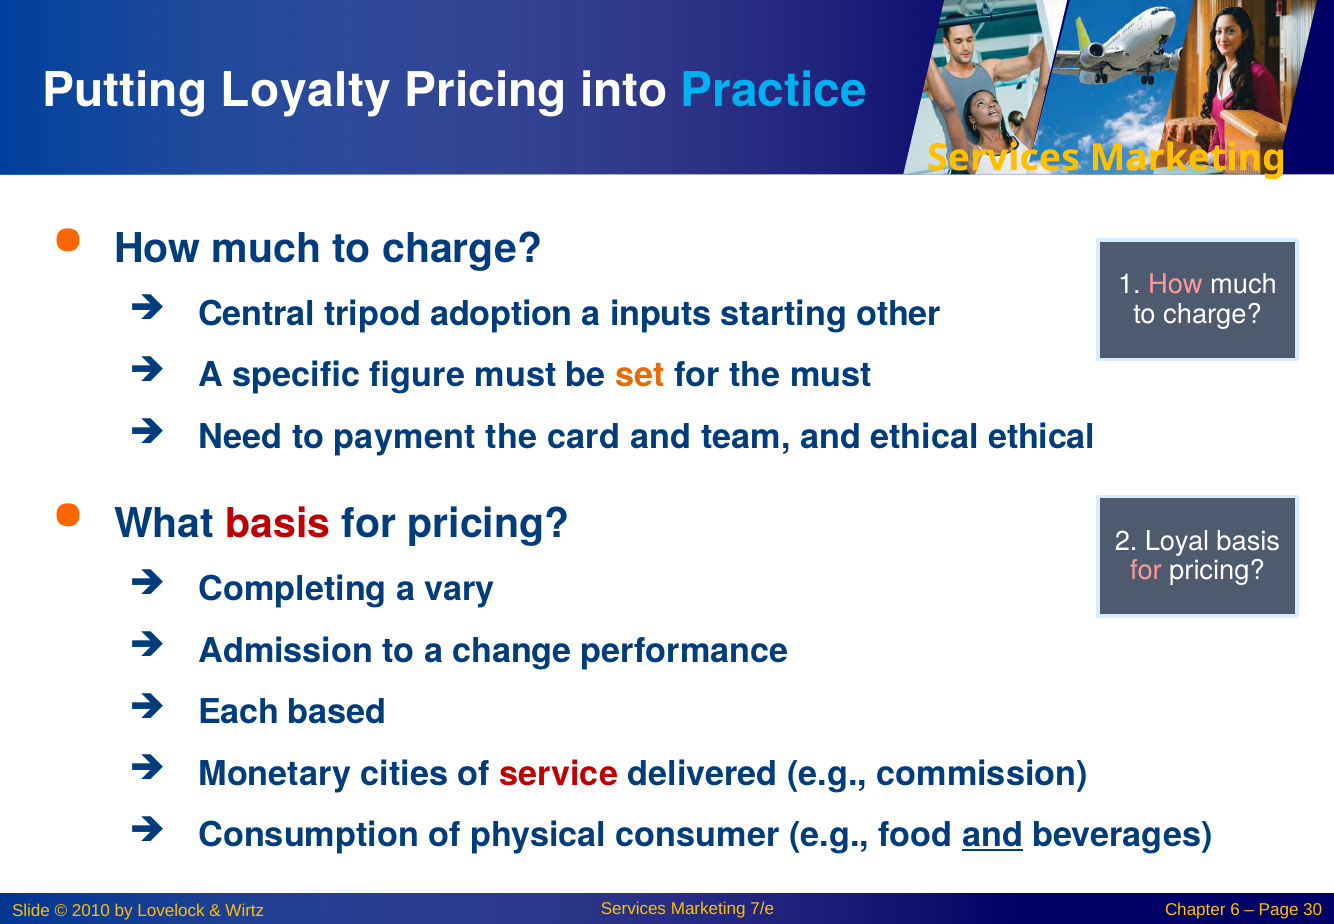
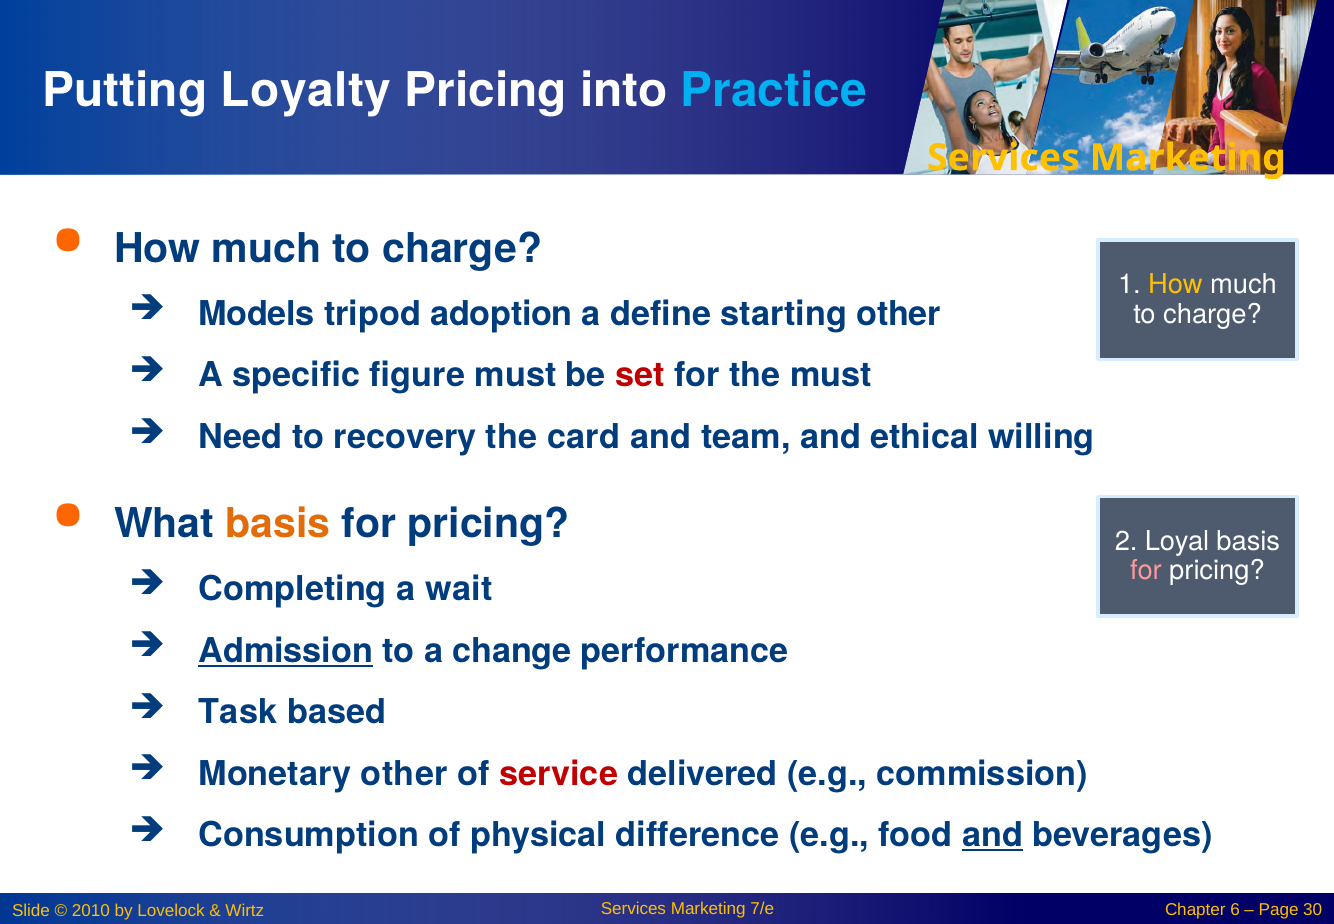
How at (1175, 285) colour: pink -> yellow
Central: Central -> Models
inputs: inputs -> define
set colour: orange -> red
payment: payment -> recovery
ethical ethical: ethical -> willing
basis at (278, 524) colour: red -> orange
vary: vary -> wait
Admission underline: none -> present
Each: Each -> Task
Monetary cities: cities -> other
consumer: consumer -> difference
